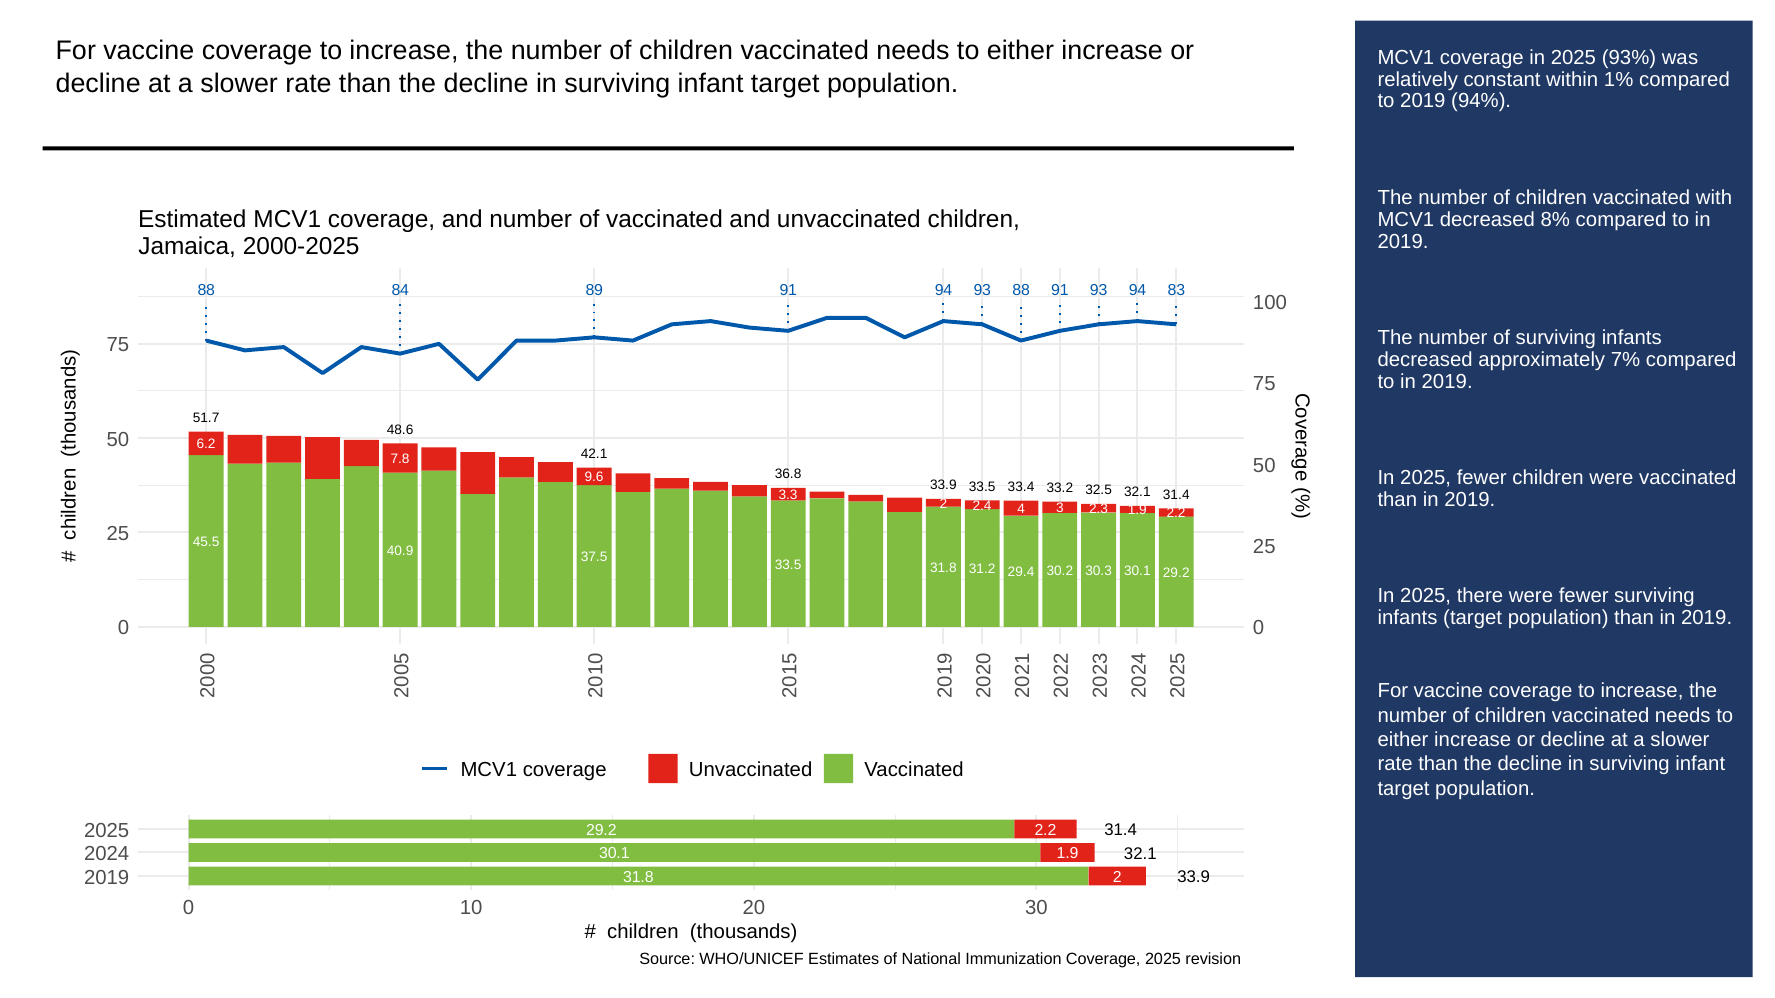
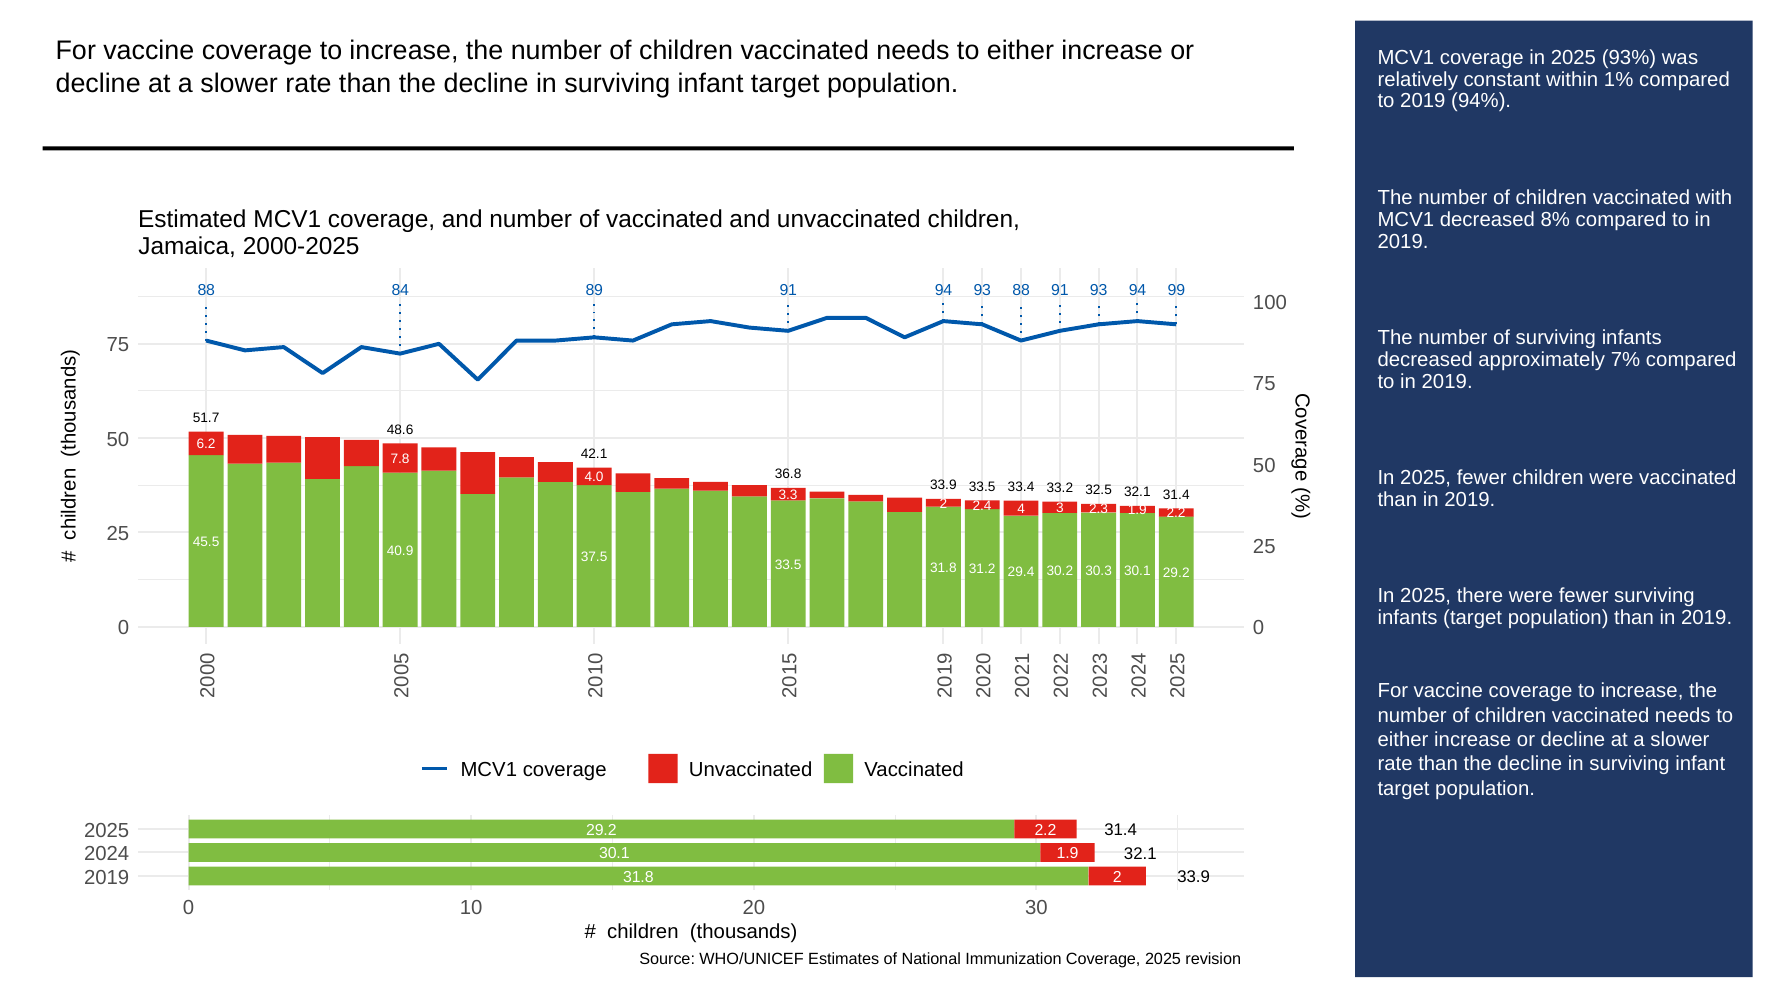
83: 83 -> 99
9.6: 9.6 -> 4.0
